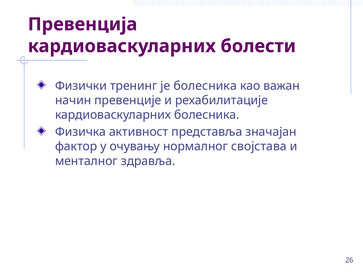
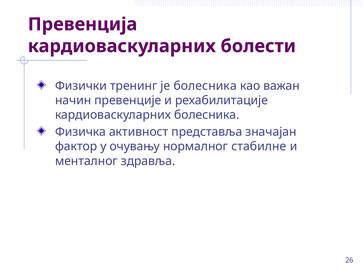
својстава: својстава -> стабилне
